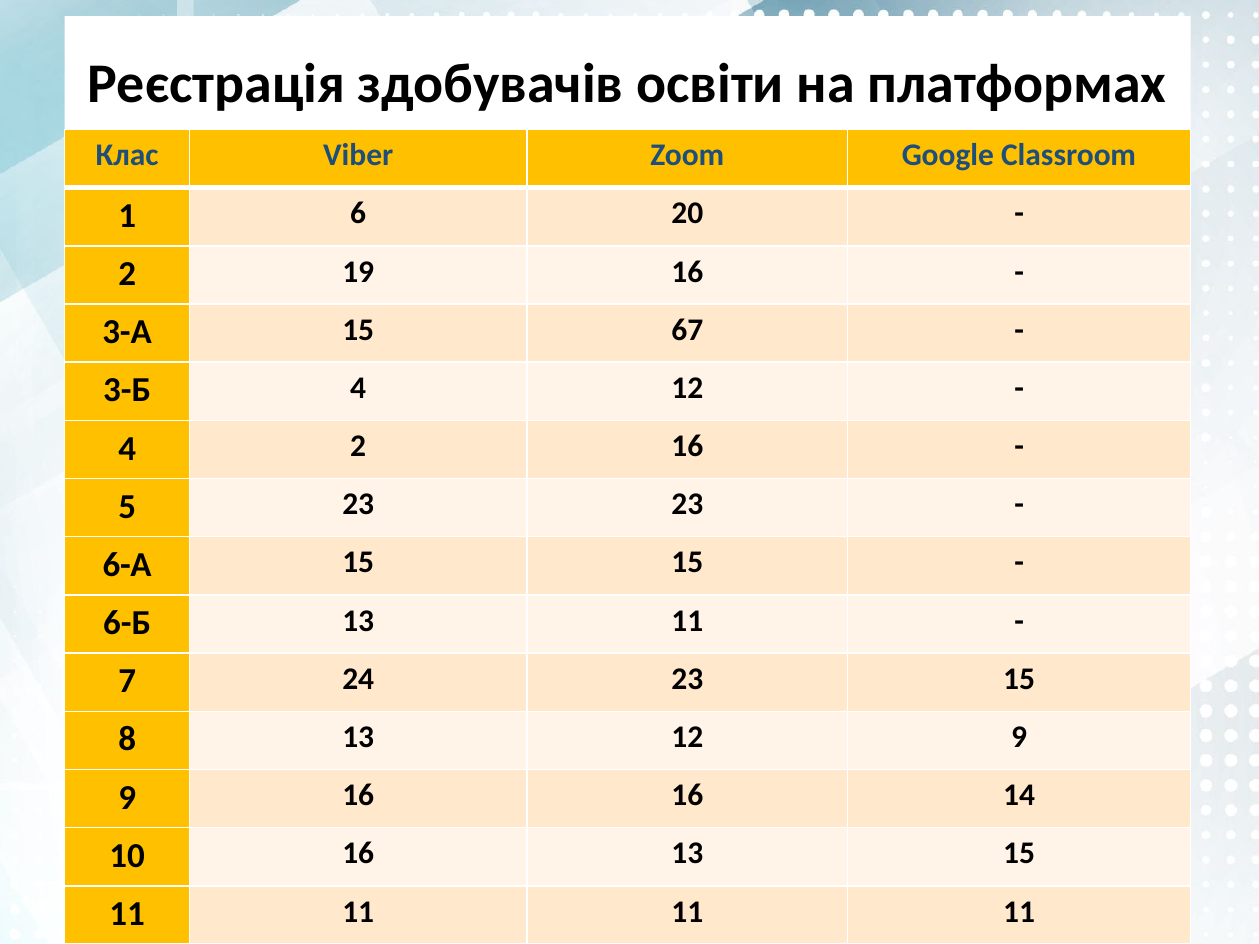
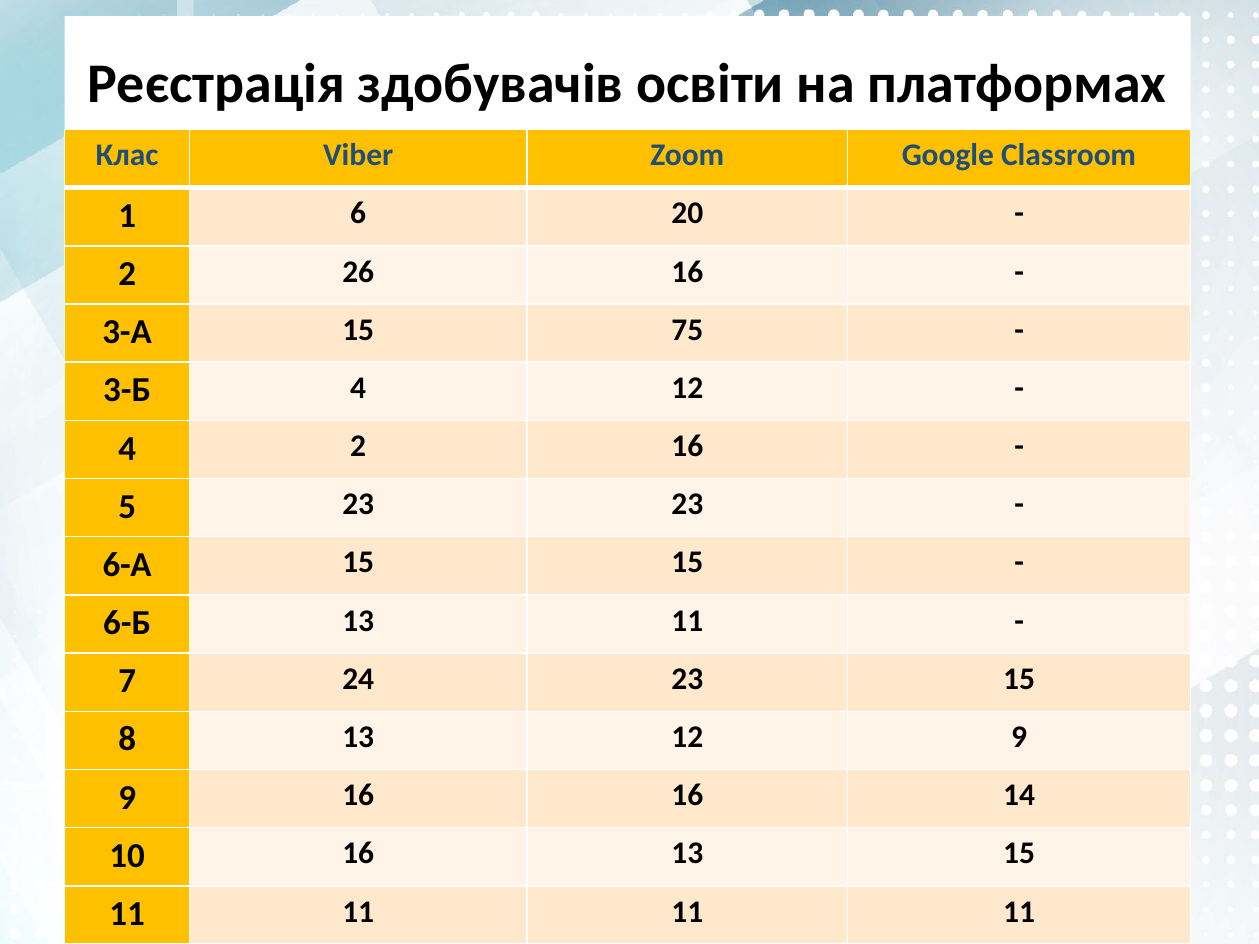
19: 19 -> 26
67: 67 -> 75
